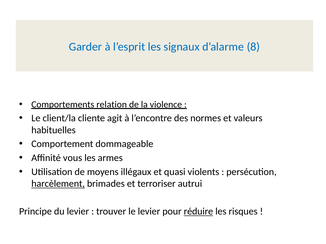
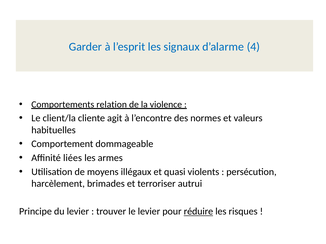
8: 8 -> 4
vous: vous -> liées
harcèlement underline: present -> none
